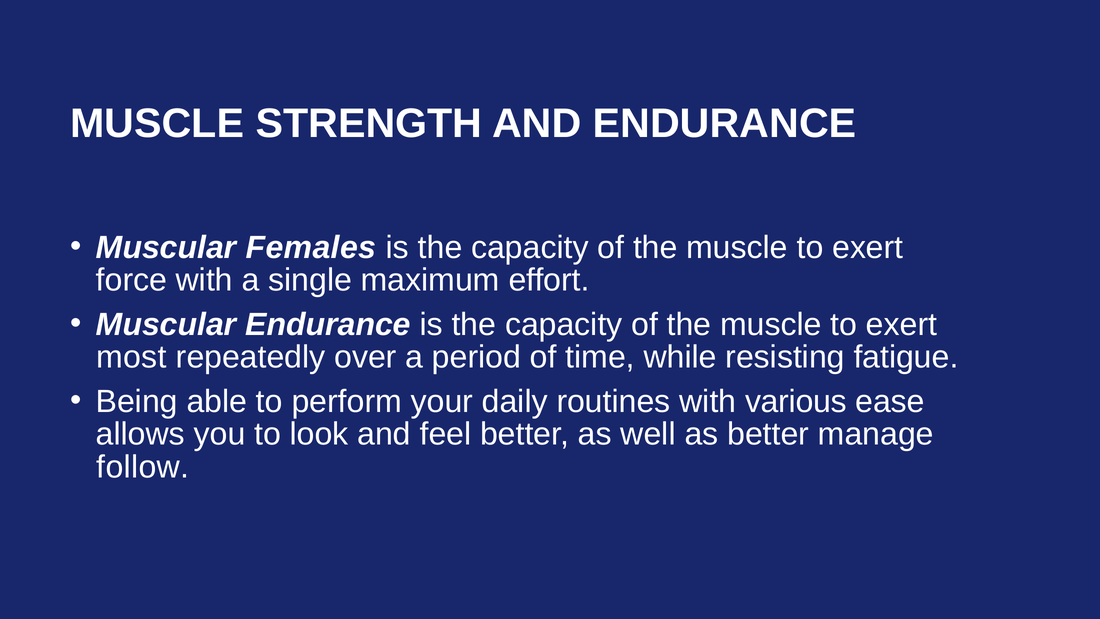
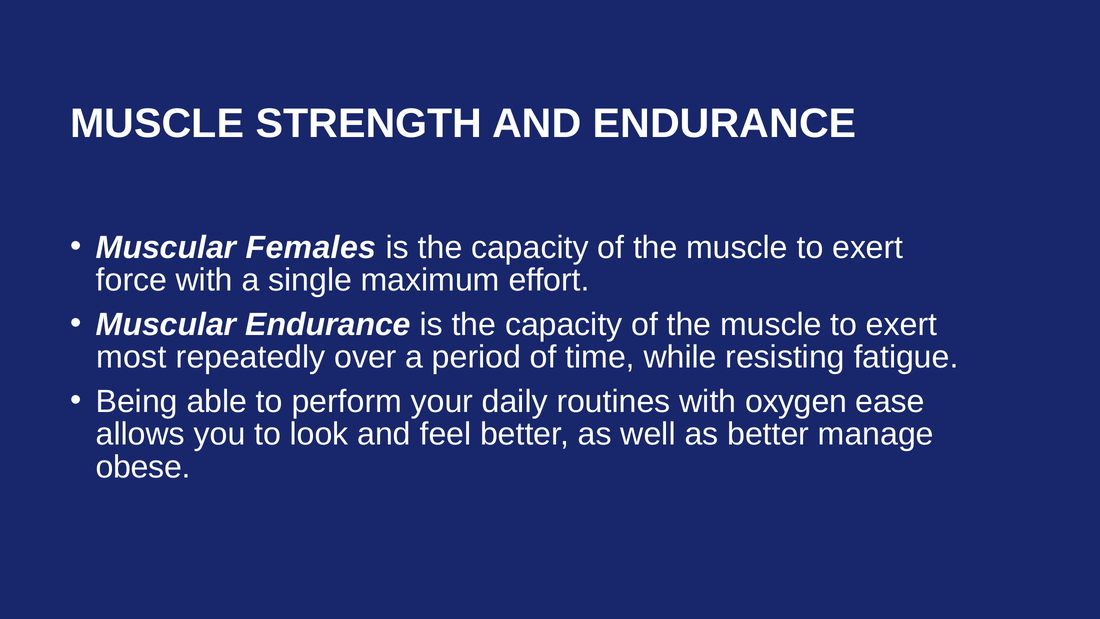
various: various -> oxygen
follow: follow -> obese
